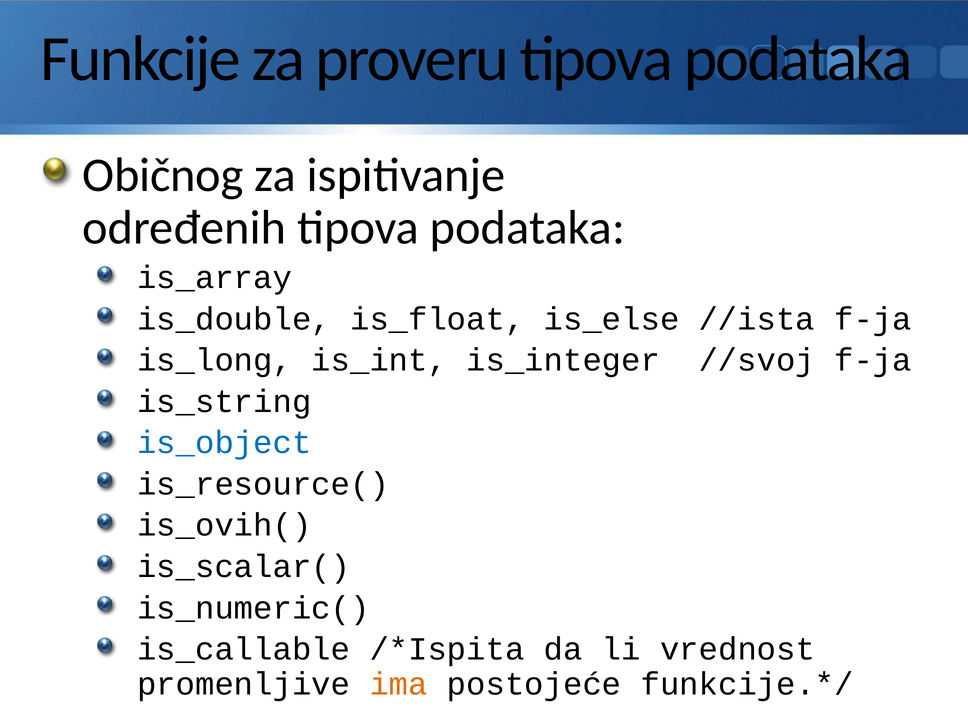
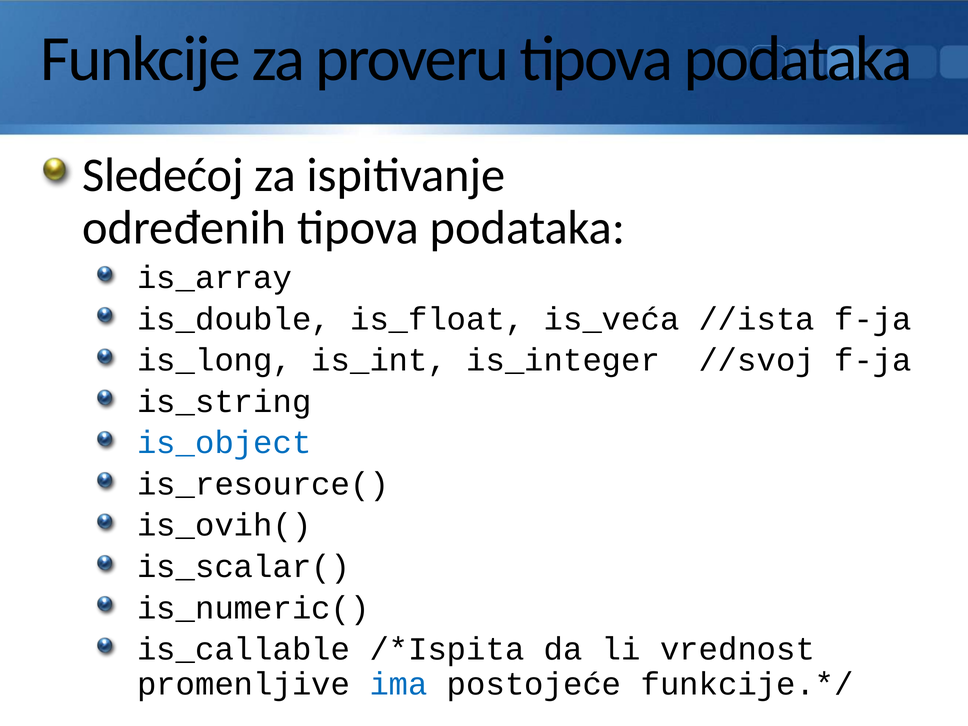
Običnog: Običnog -> Sledećoj
is_else: is_else -> is_veća
ima colour: orange -> blue
